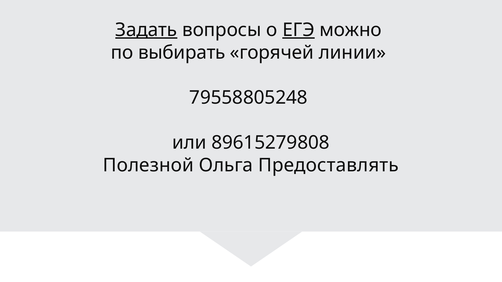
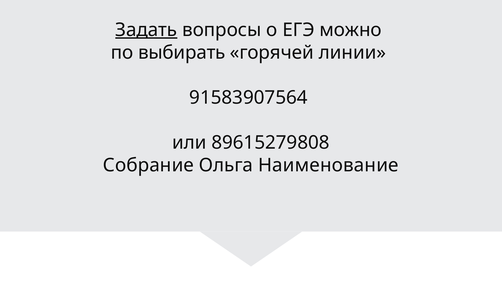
ЕГЭ underline: present -> none
79558805248: 79558805248 -> 91583907564
Полезной: Полезной -> Собрание
Предоставлять: Предоставлять -> Наименование
